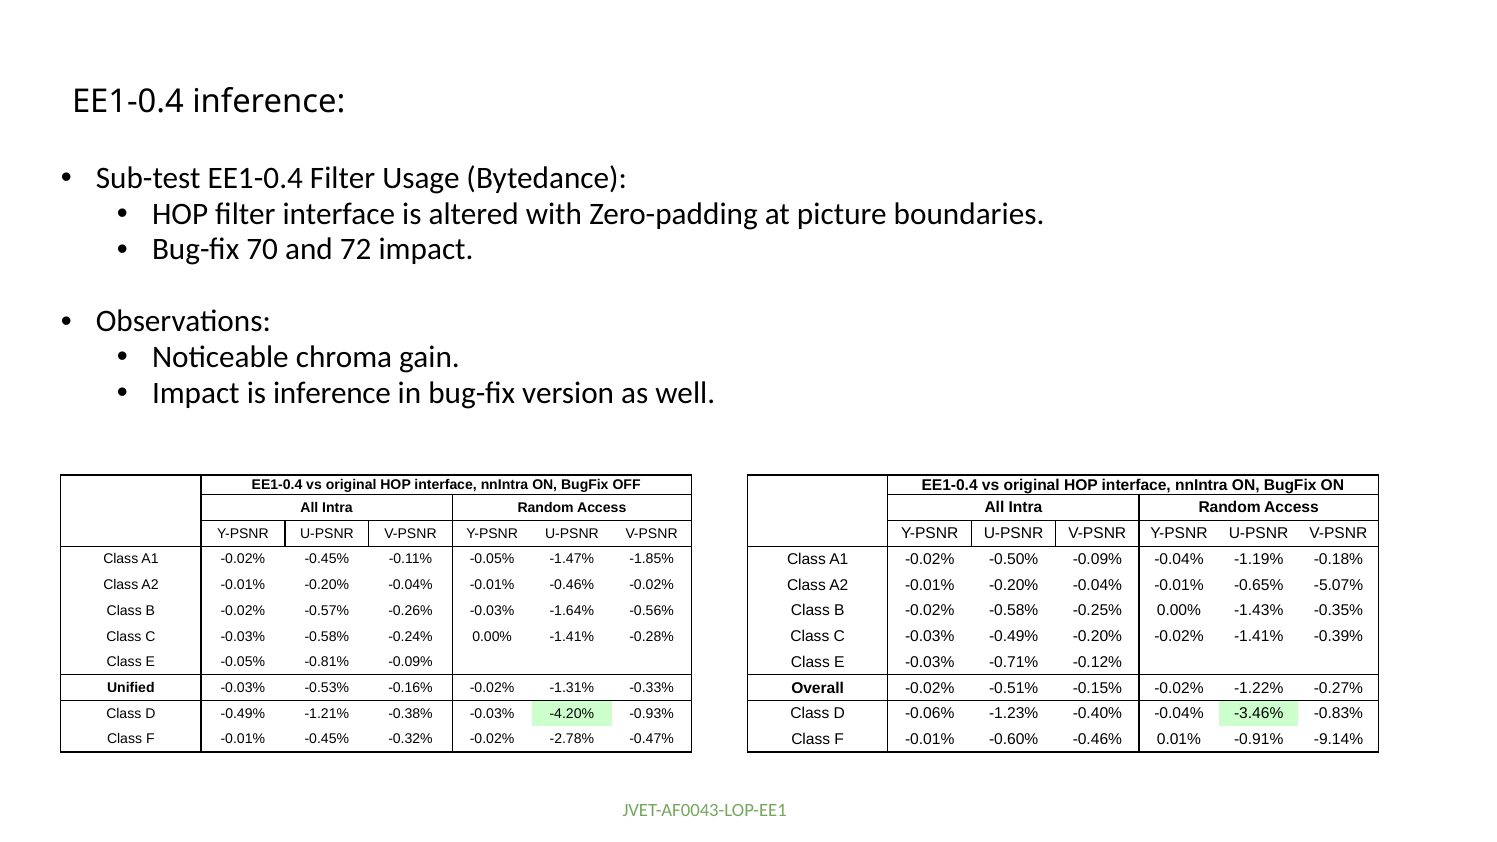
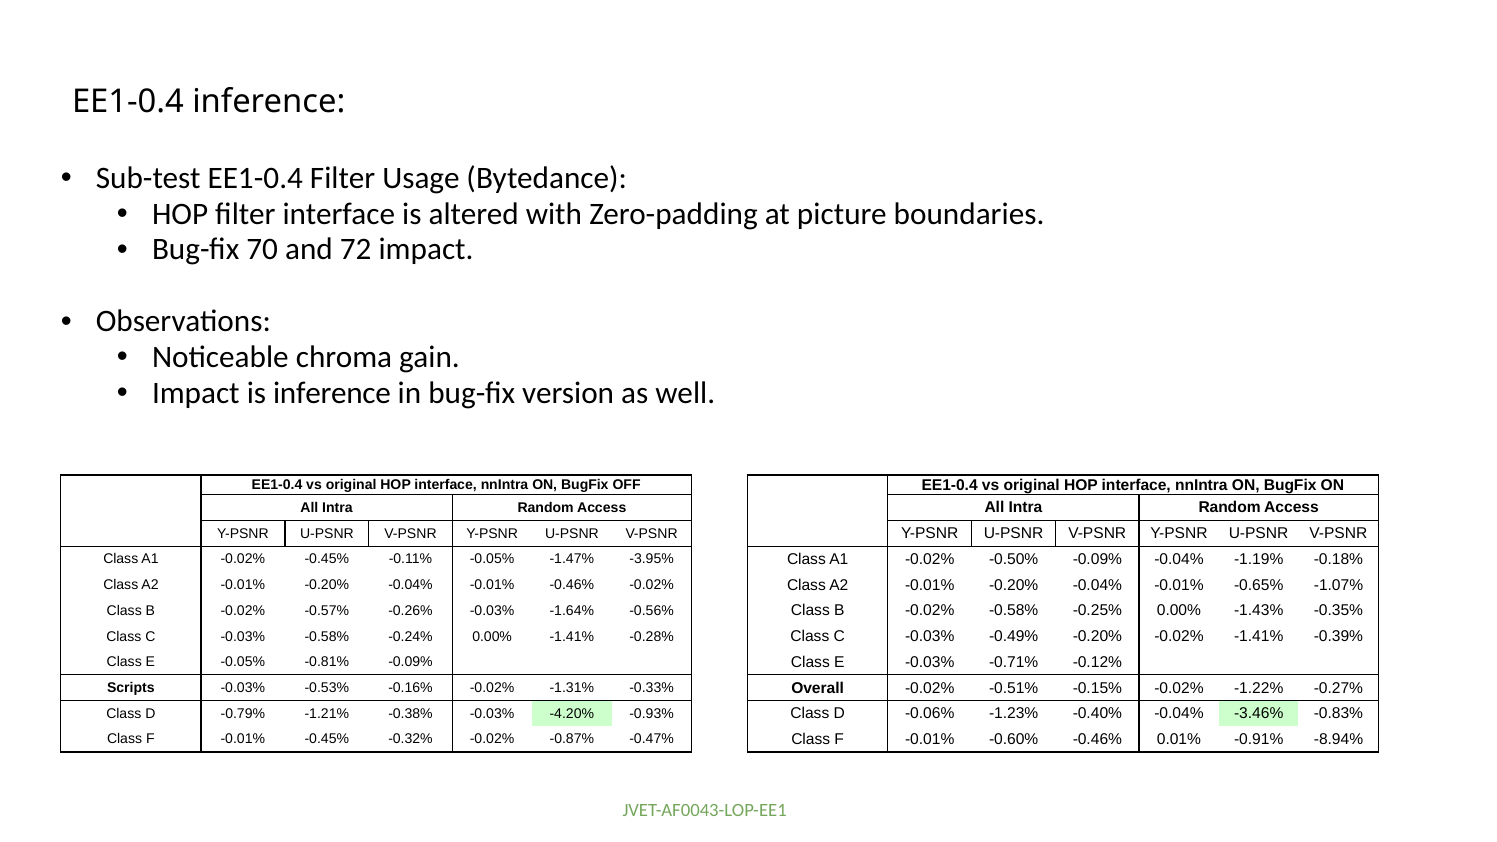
-1.85%: -1.85% -> -3.95%
-5.07%: -5.07% -> -1.07%
Unified: Unified -> Scripts
D -0.49%: -0.49% -> -0.79%
-9.14%: -9.14% -> -8.94%
-2.78%: -2.78% -> -0.87%
